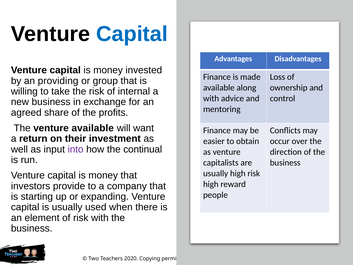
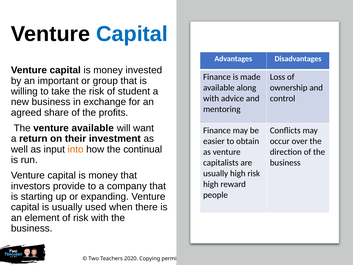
providing: providing -> important
internal: internal -> student
into colour: purple -> orange
